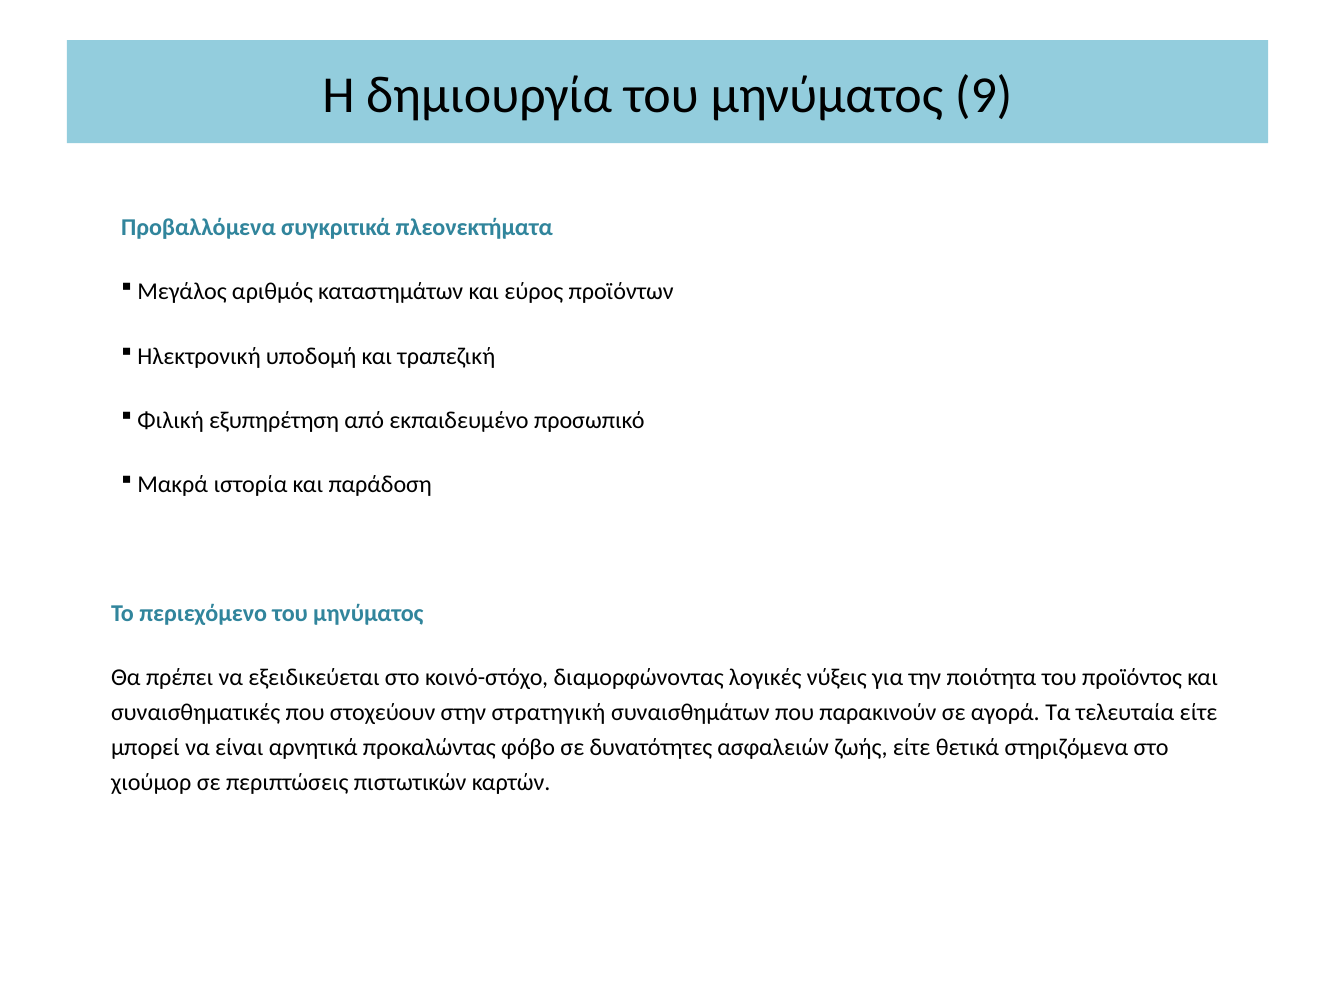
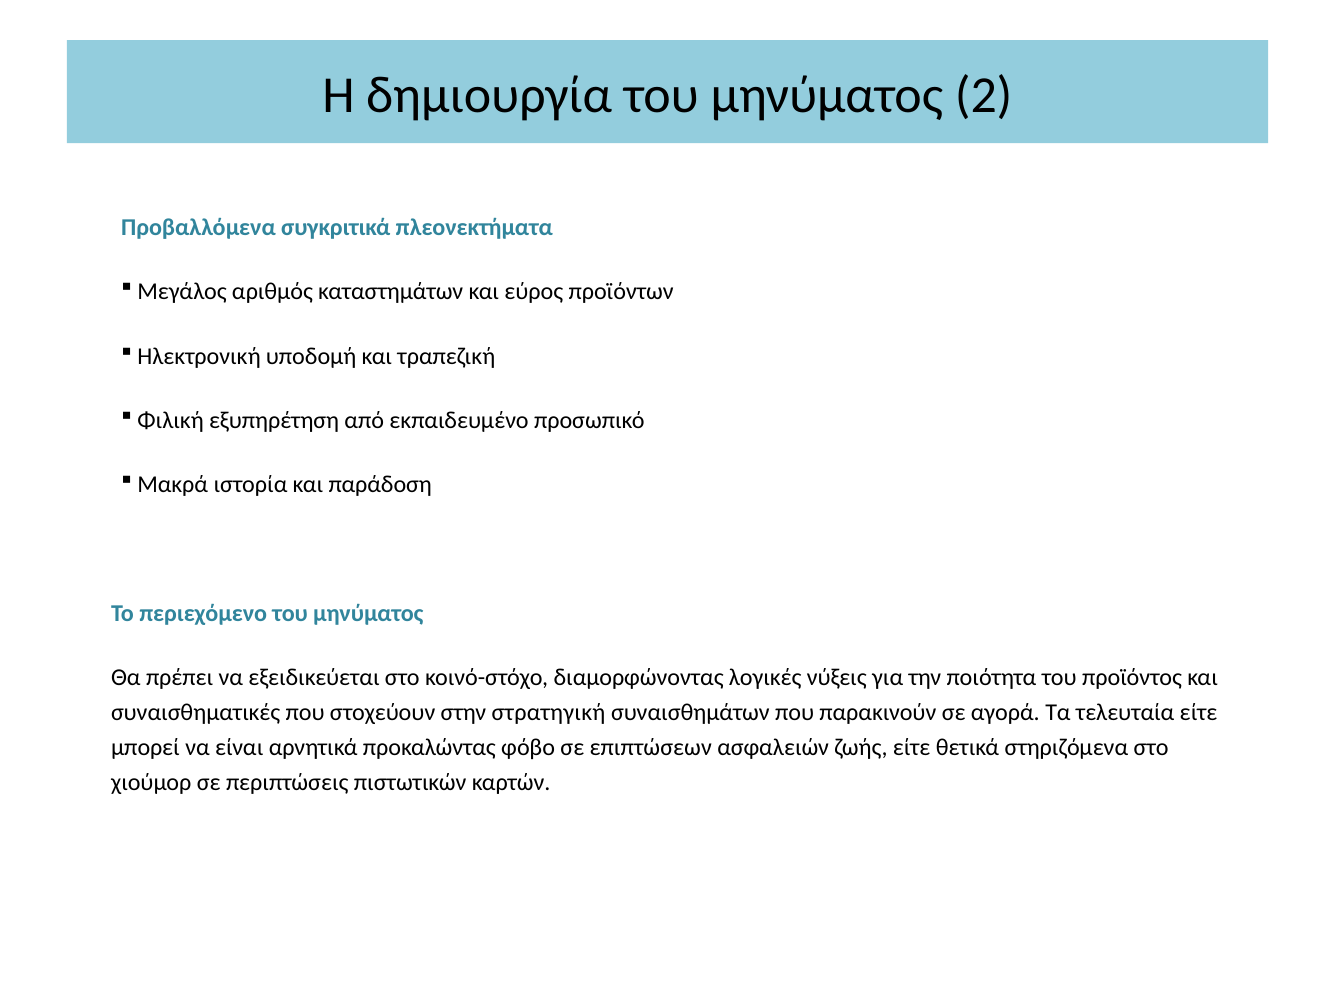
9: 9 -> 2
δυνατότητες: δυνατότητες -> επιπτώσεων
